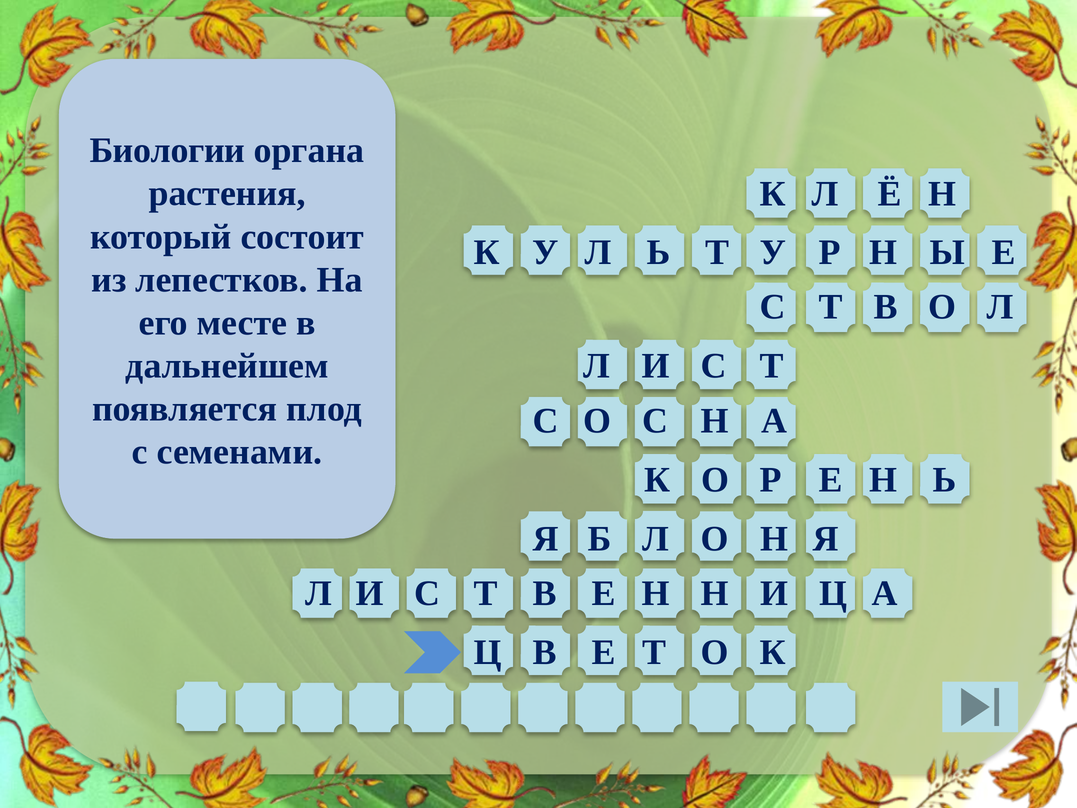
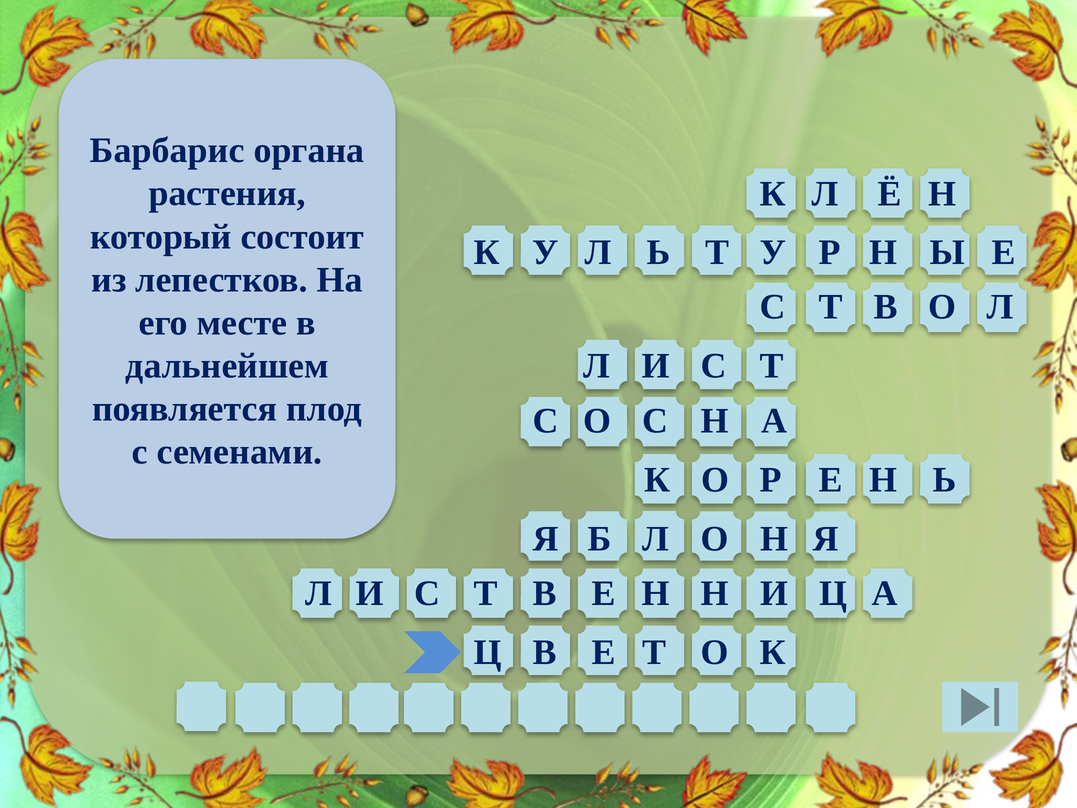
Биологии: Биологии -> Барбарис
